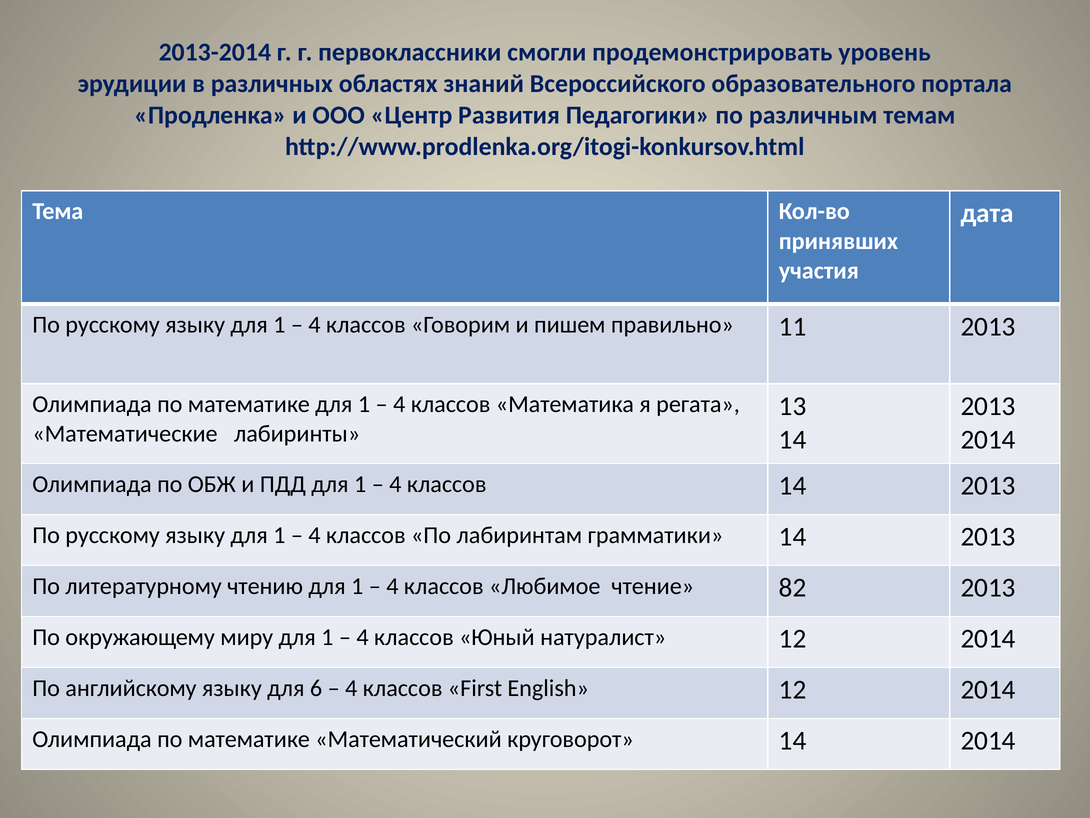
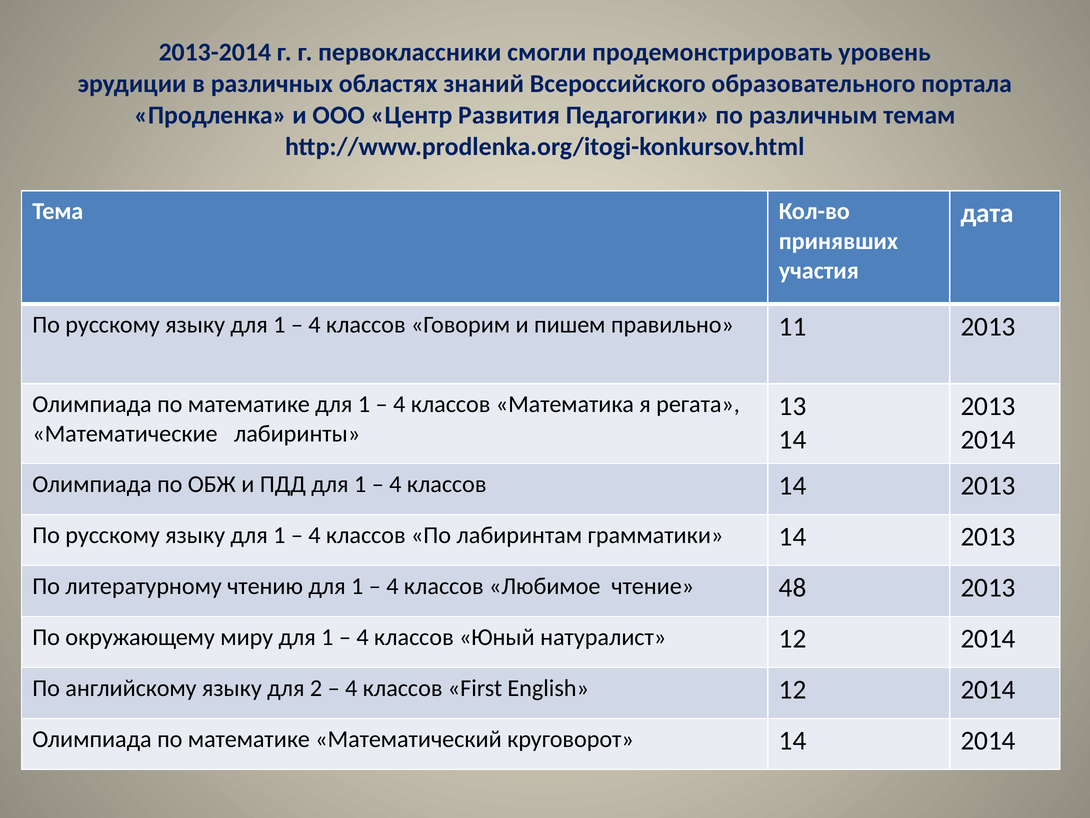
82: 82 -> 48
6: 6 -> 2
